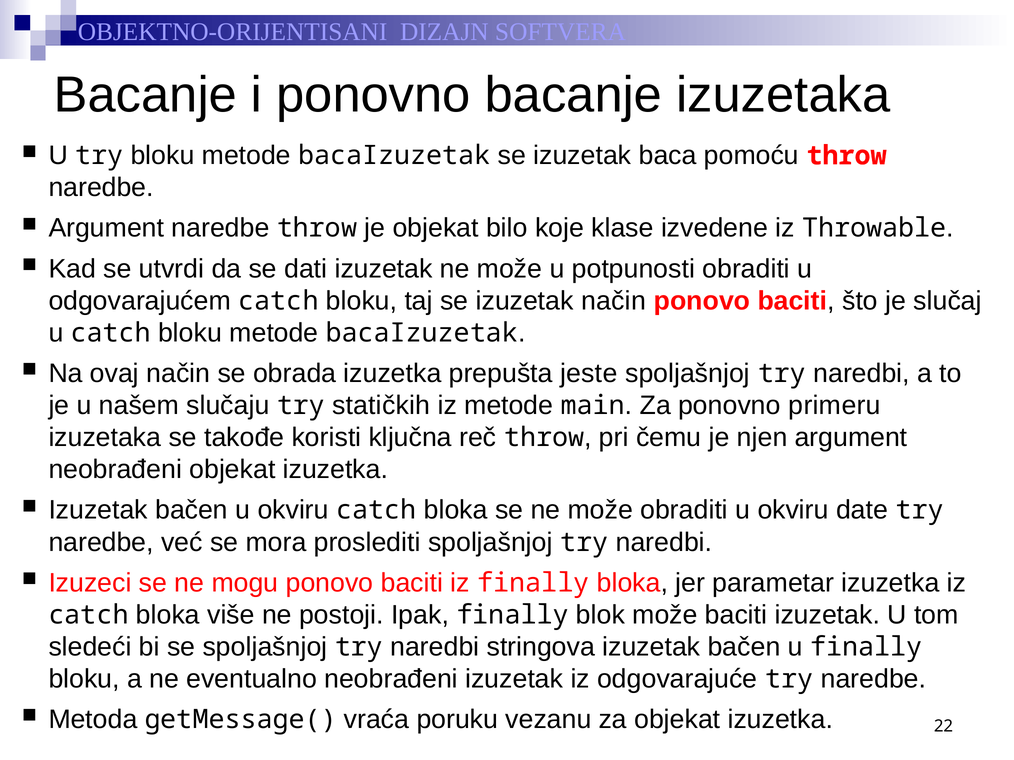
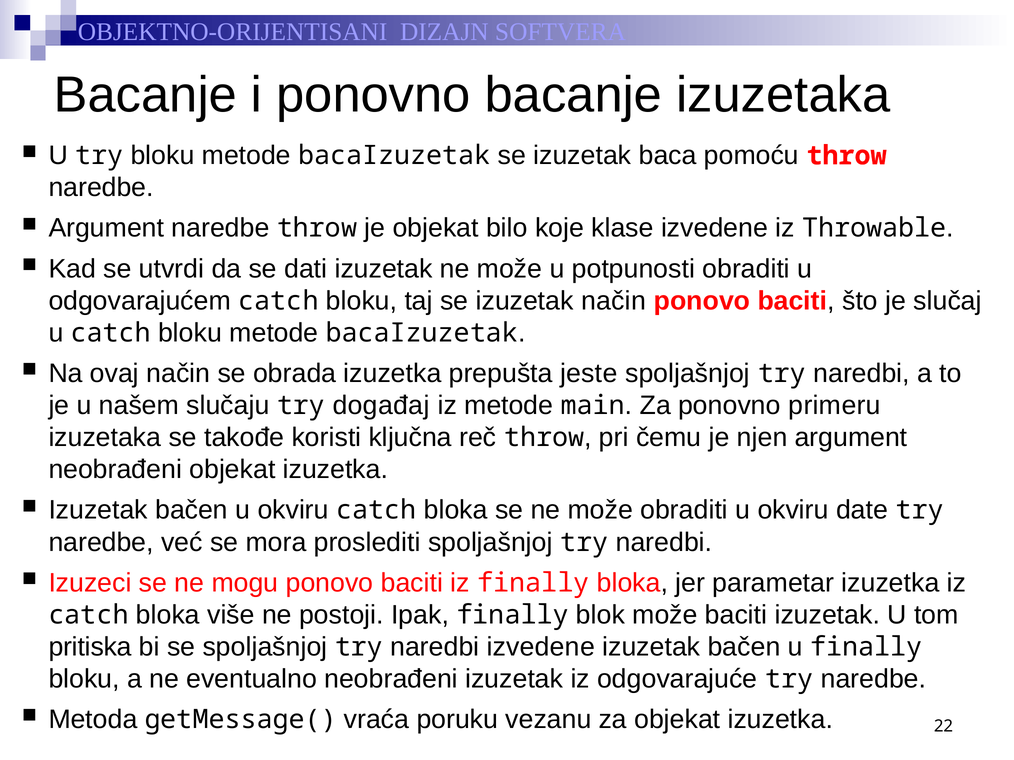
statičkih: statičkih -> događaj
sledeći: sledeći -> pritiska
naredbi stringova: stringova -> izvedene
